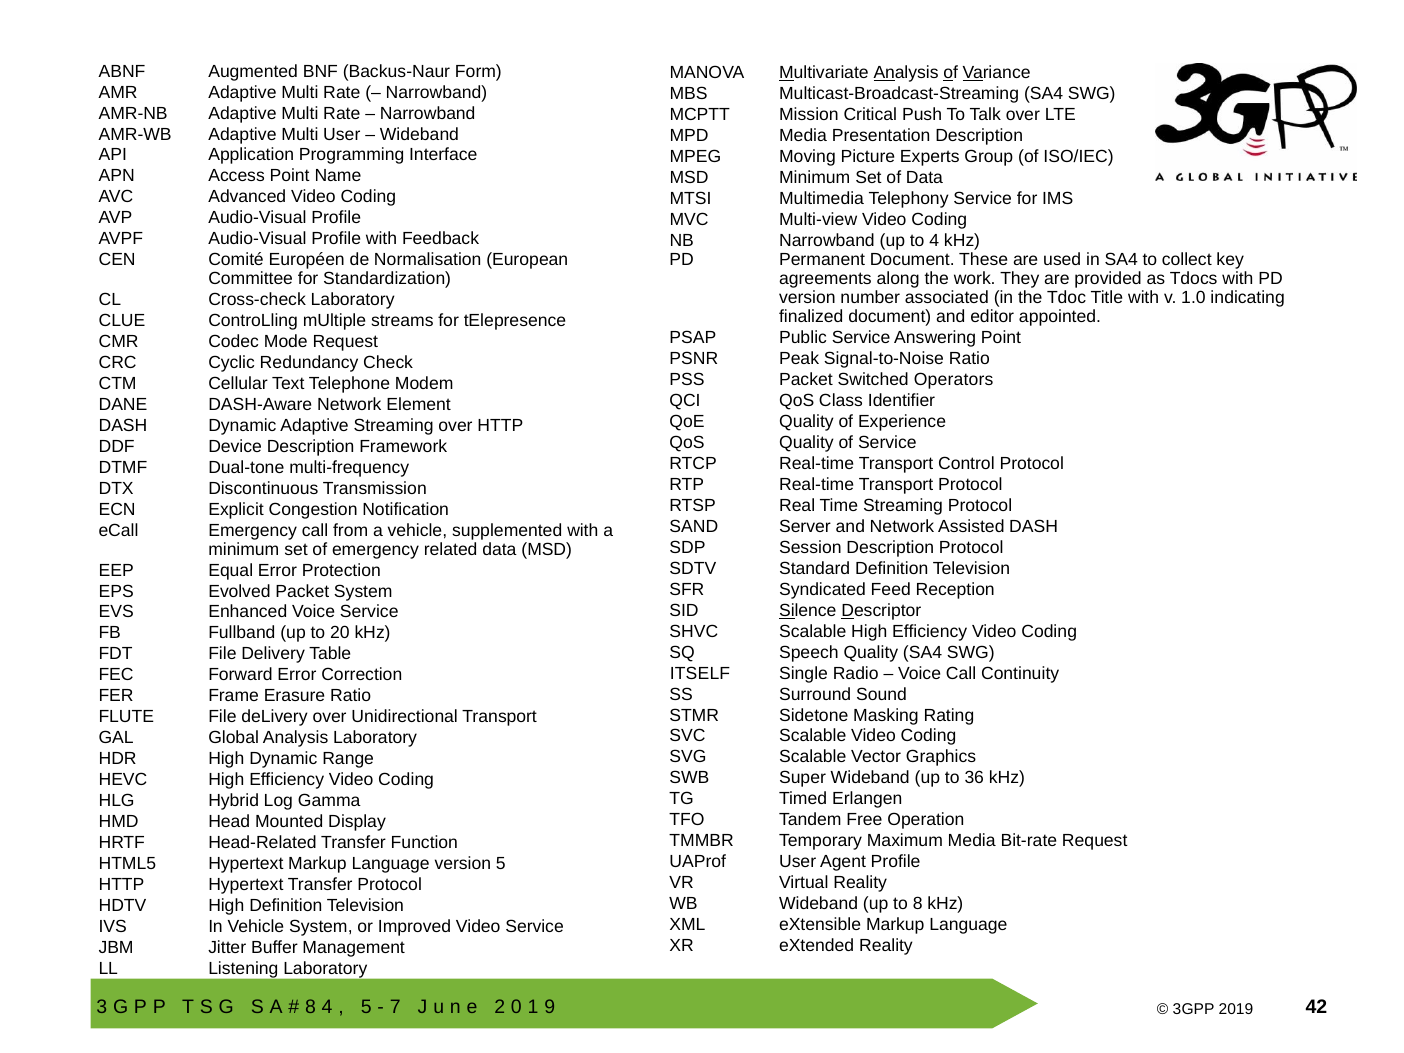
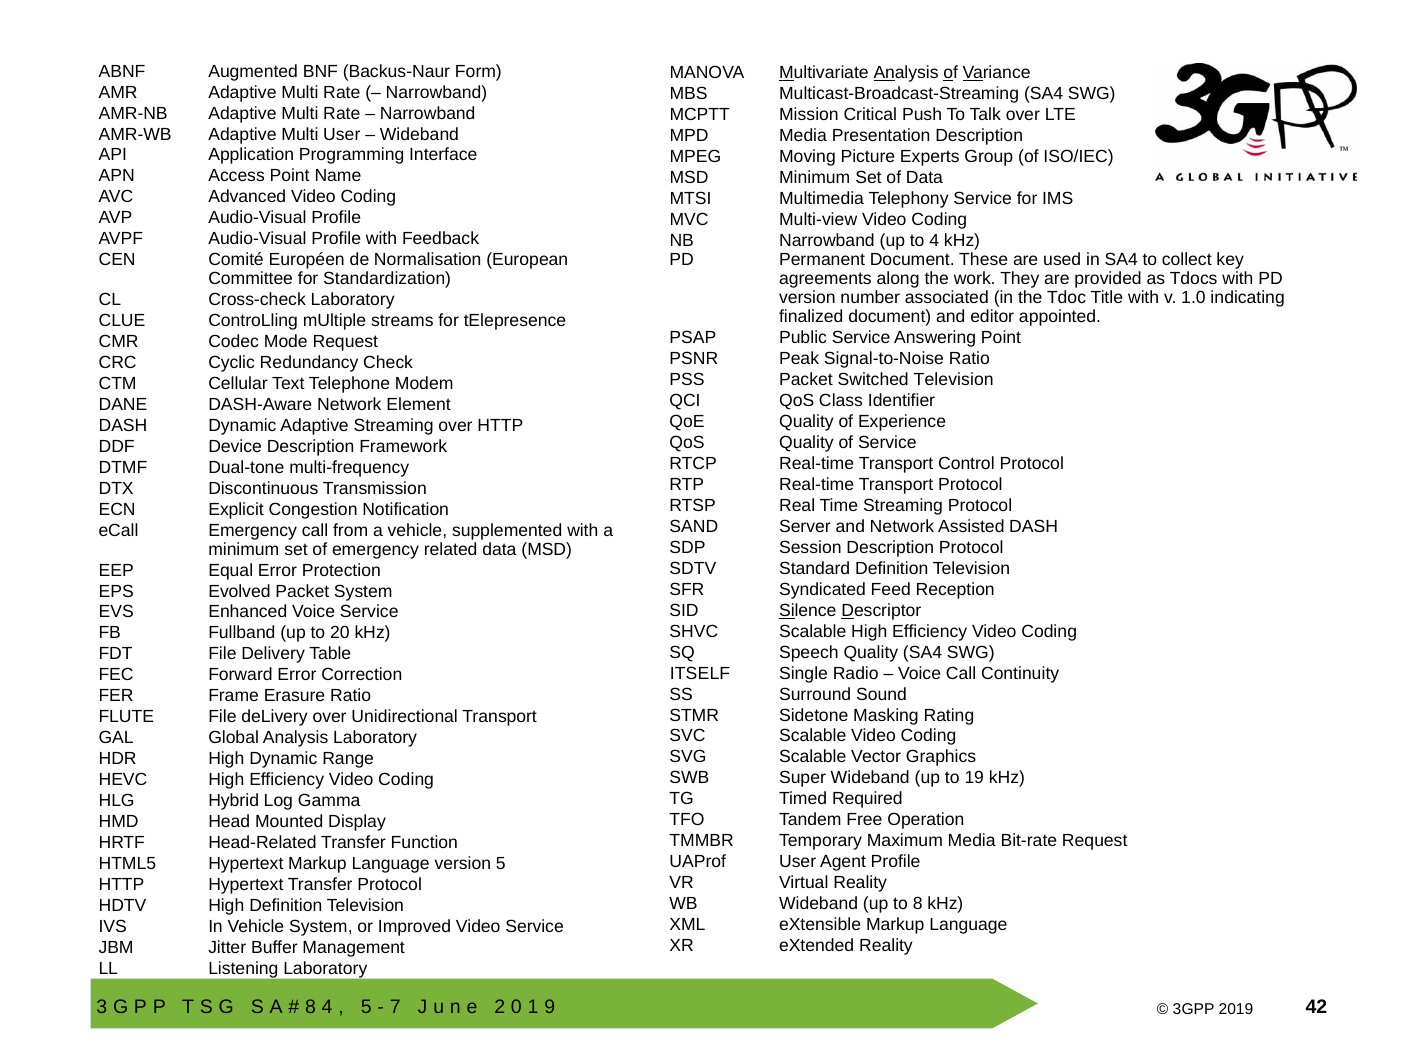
Switched Operators: Operators -> Television
36: 36 -> 19
Erlangen: Erlangen -> Required
